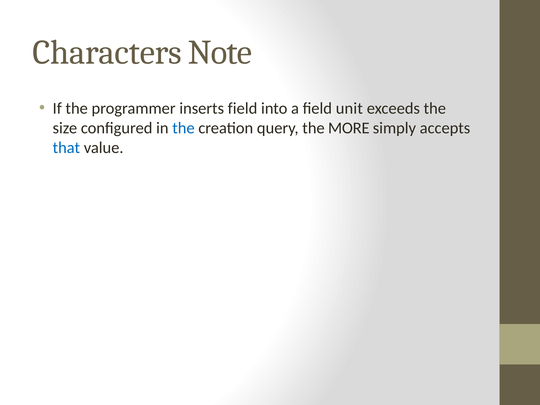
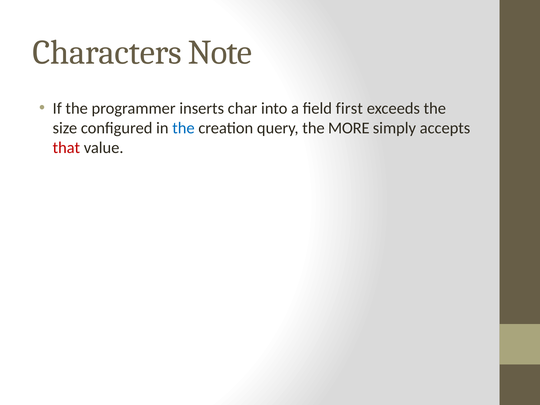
inserts field: field -> char
unit: unit -> first
that colour: blue -> red
